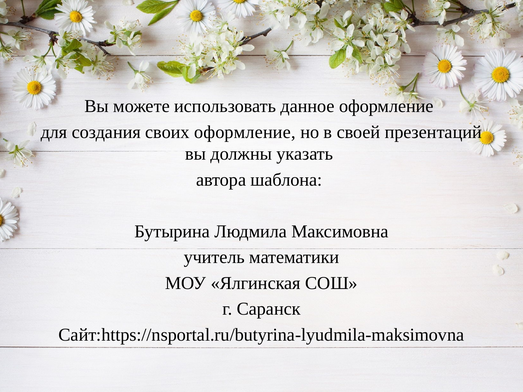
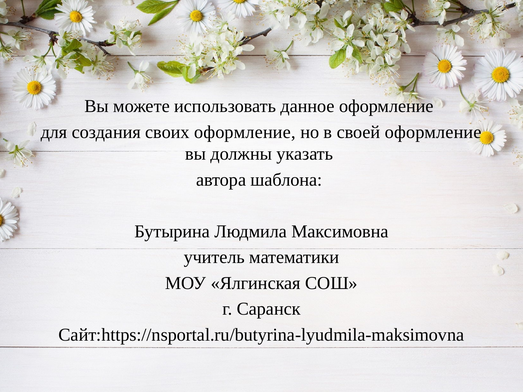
своей презентаций: презентаций -> оформление
